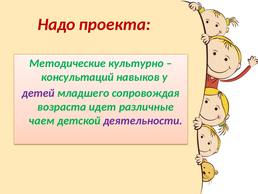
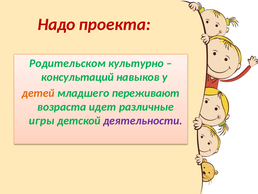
Методические: Методические -> Родительском
детей colour: purple -> orange
сопровождая: сопровождая -> переживают
чаем: чаем -> игры
